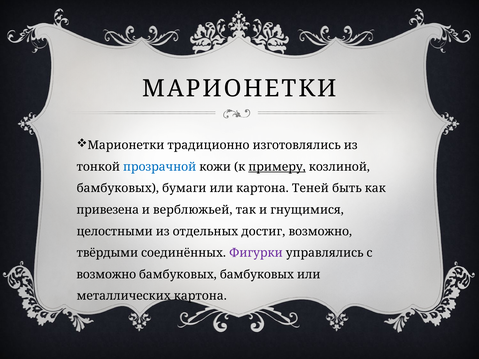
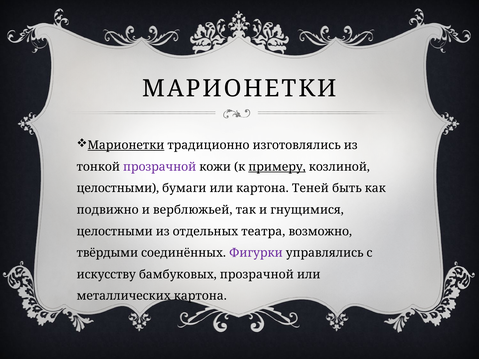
Марионетки at (126, 145) underline: none -> present
прозрачной at (160, 167) colour: blue -> purple
бамбуковых at (118, 188): бамбуковых -> целостными
привезена: привезена -> подвижно
достиг: достиг -> театра
возможно at (106, 275): возможно -> искусству
бамбуковых бамбуковых: бамбуковых -> прозрачной
